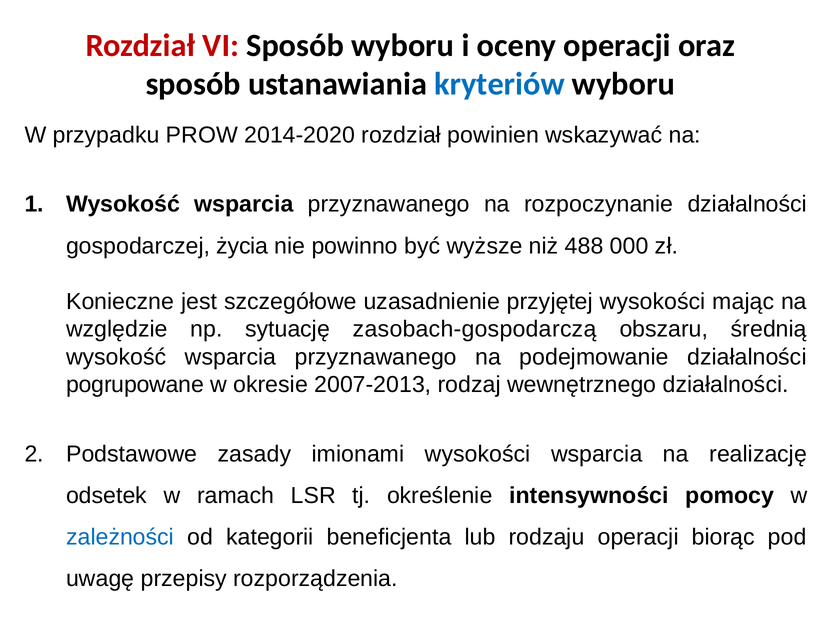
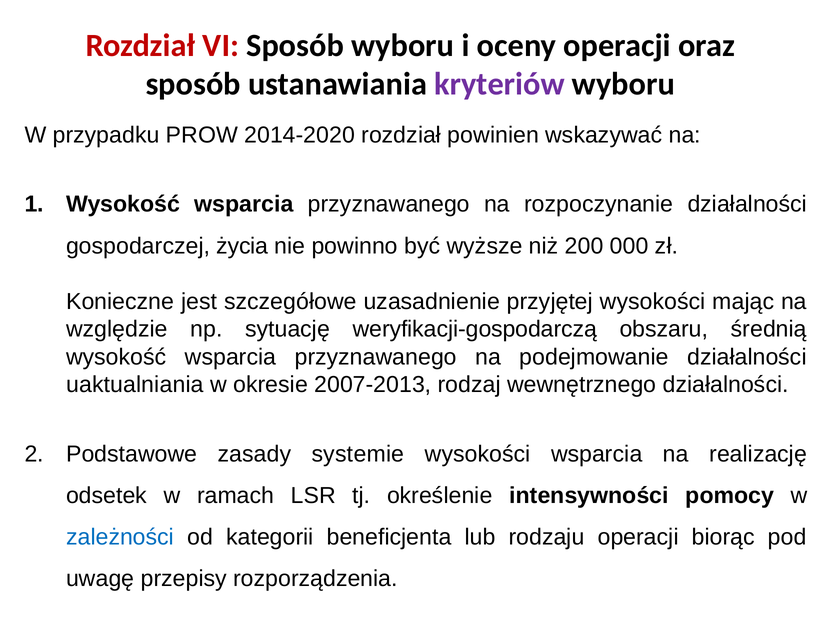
kryteriów colour: blue -> purple
488: 488 -> 200
zasobach-gospodarczą: zasobach-gospodarczą -> weryfikacji-gospodarczą
pogrupowane: pogrupowane -> uaktualniania
imionami: imionami -> systemie
